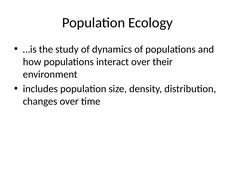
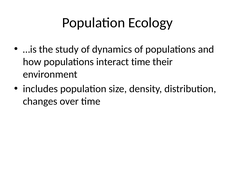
interact over: over -> time
